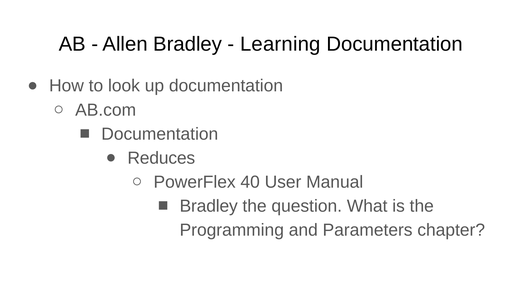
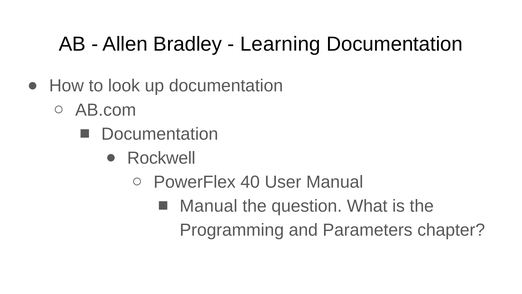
Reduces: Reduces -> Rockwell
Bradley at (209, 206): Bradley -> Manual
